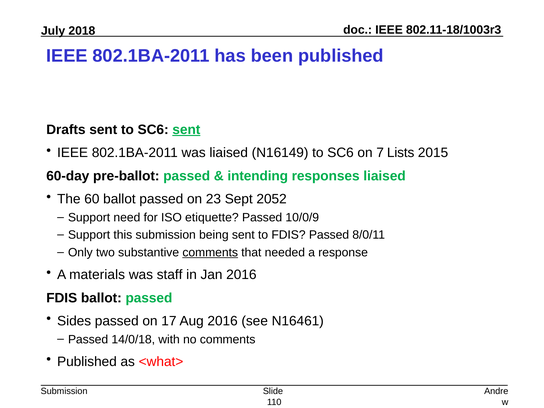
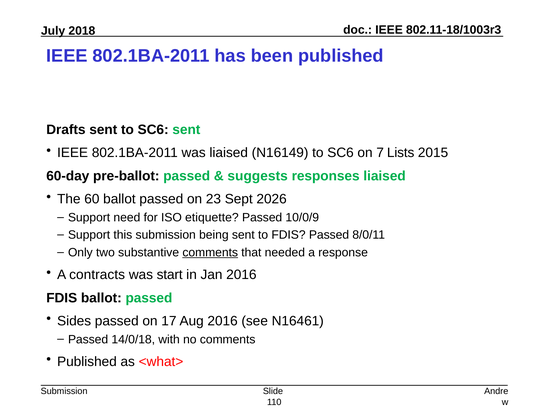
sent at (186, 130) underline: present -> none
intending: intending -> suggests
2052: 2052 -> 2026
materials: materials -> contracts
staff: staff -> start
